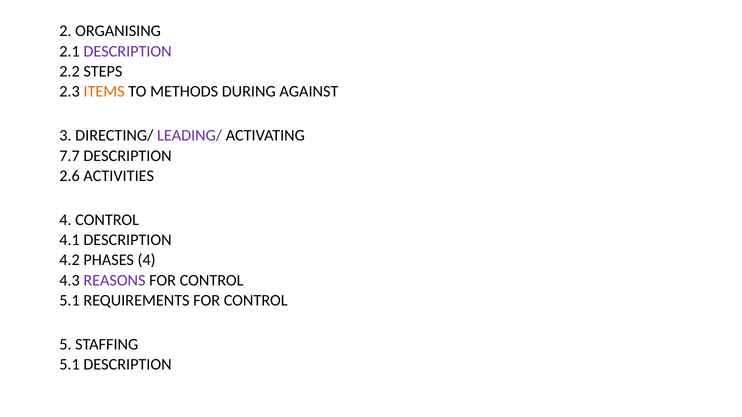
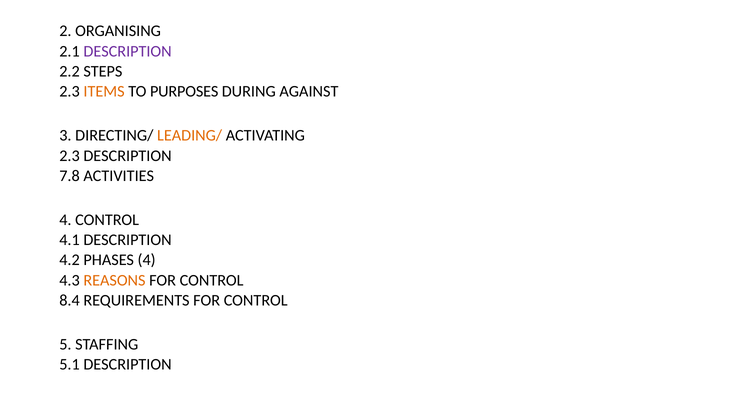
METHODS: METHODS -> PURPOSES
LEADING/ colour: purple -> orange
7.7 at (70, 156): 7.7 -> 2.3
2.6: 2.6 -> 7.8
REASONS colour: purple -> orange
5.1 at (70, 301): 5.1 -> 8.4
